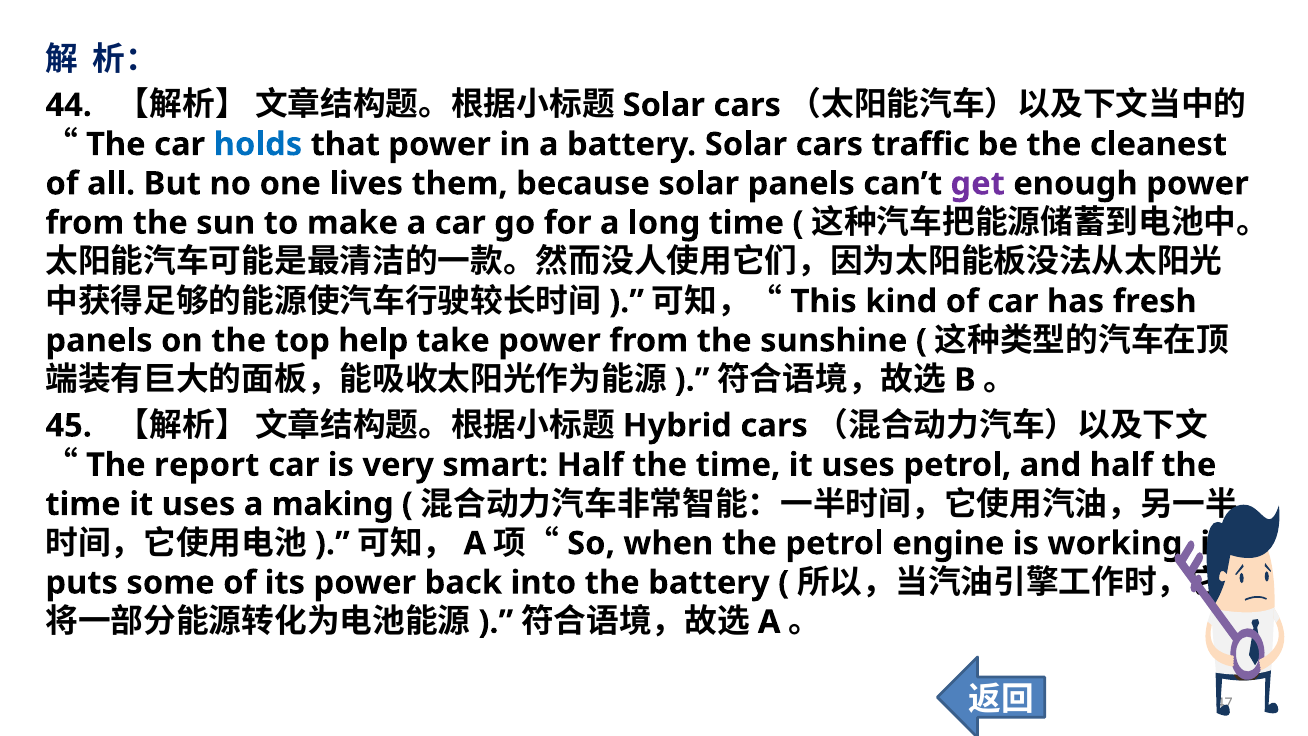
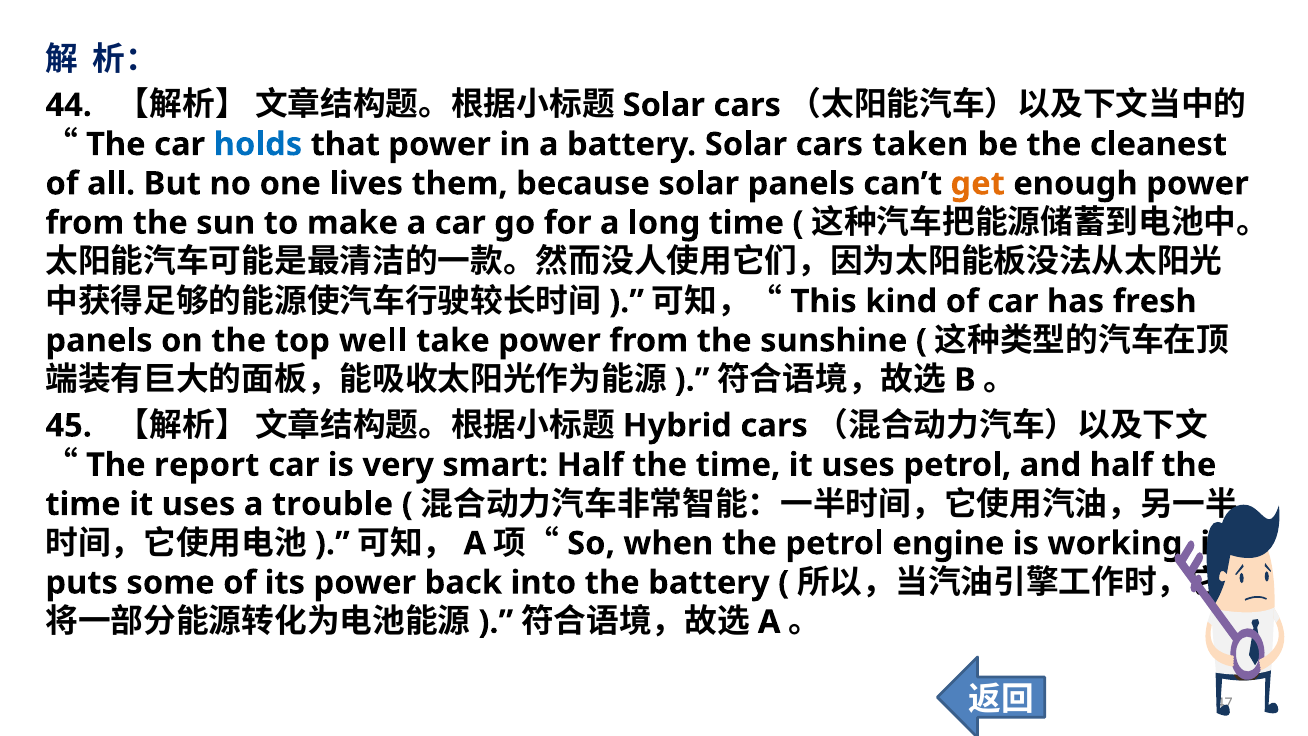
traffic: traffic -> taken
get colour: purple -> orange
help: help -> well
making: making -> trouble
